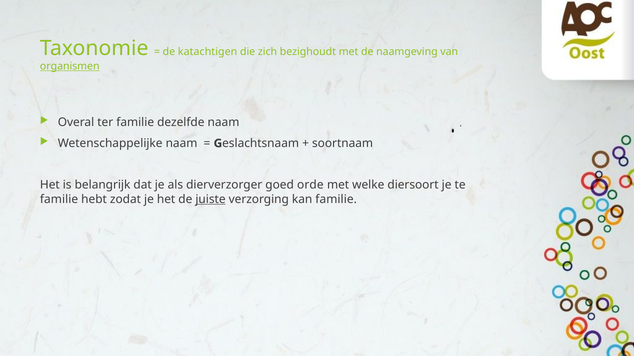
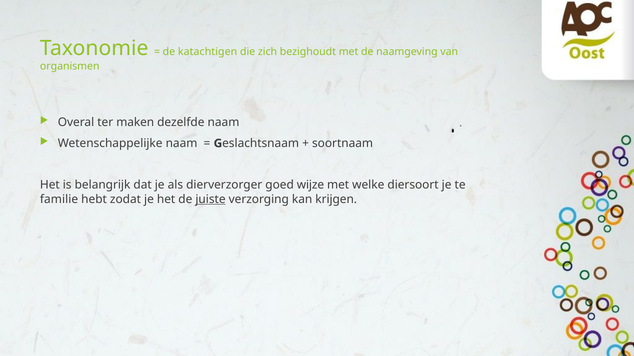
organismen underline: present -> none
ter familie: familie -> maken
orde: orde -> wijze
kan familie: familie -> krijgen
